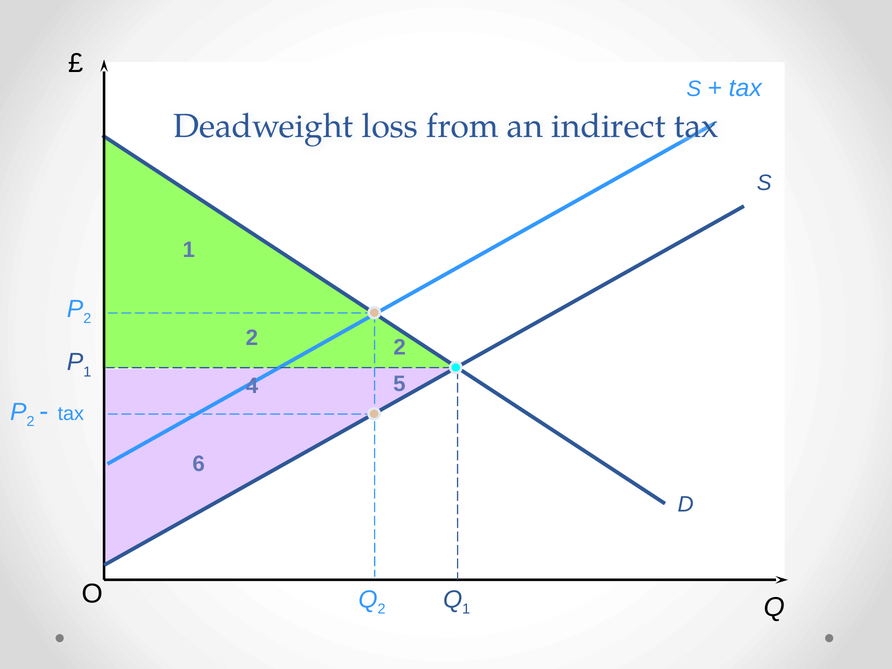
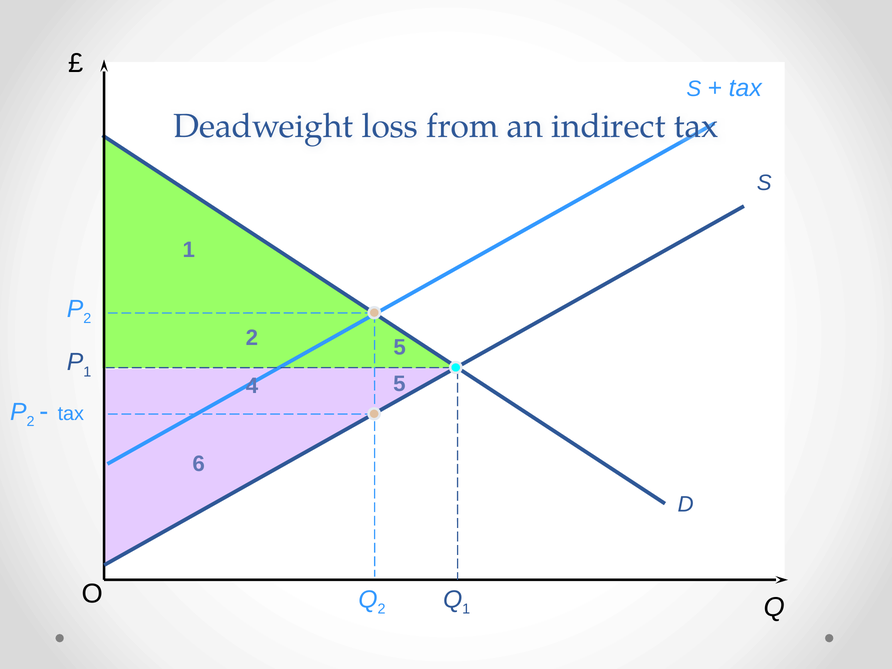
2 2: 2 -> 5
